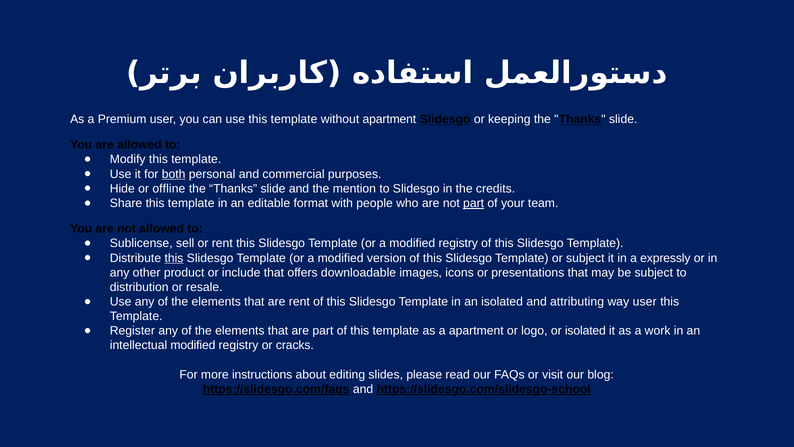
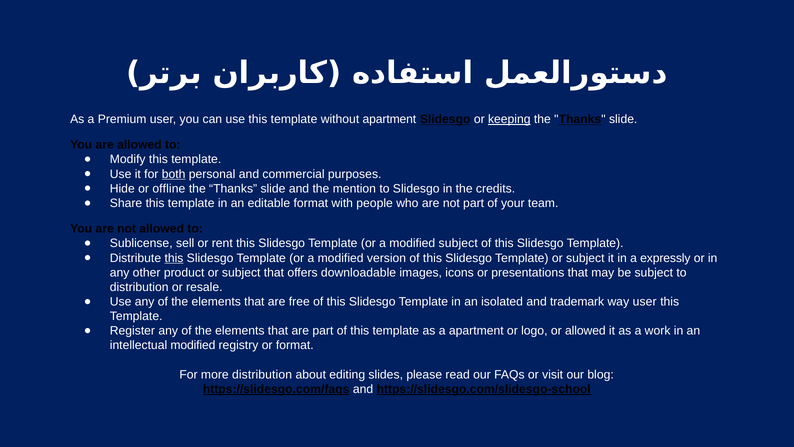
keeping underline: none -> present
part at (474, 203) underline: present -> none
a modified registry: registry -> subject
product or include: include -> subject
are rent: rent -> free
attributing: attributing -> trademark
or isolated: isolated -> allowed
or cracks: cracks -> format
more instructions: instructions -> distribution
